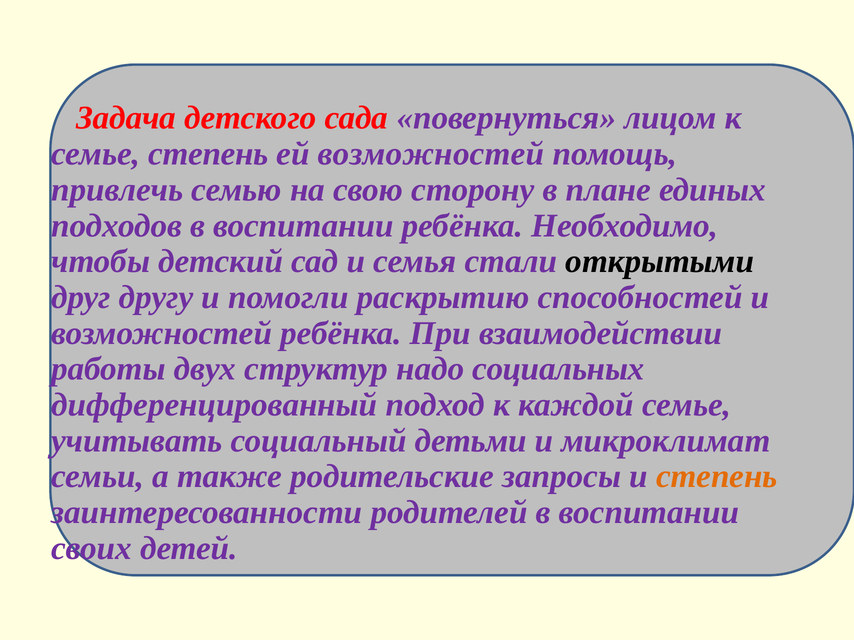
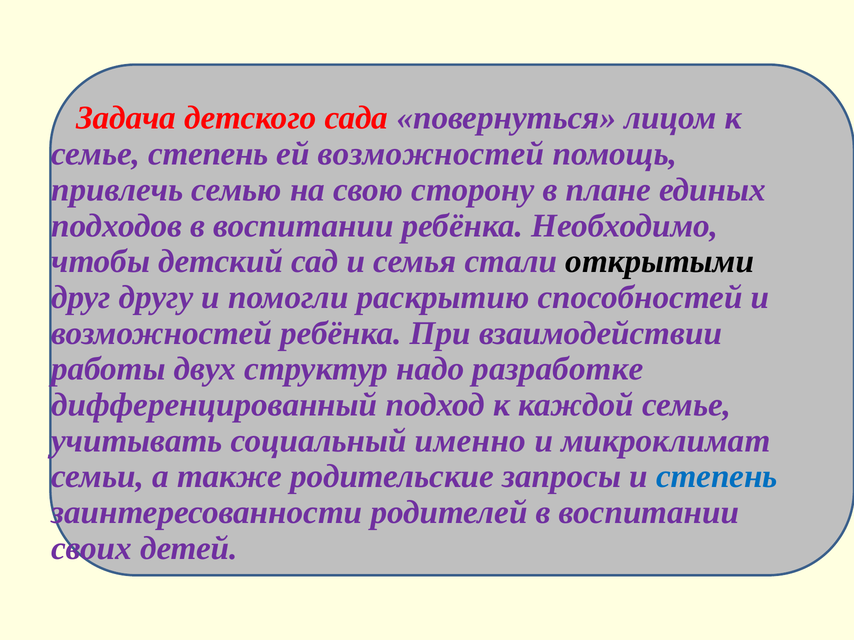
социальных: социальных -> разработке
детьми: детьми -> именно
степень at (717, 477) colour: orange -> blue
